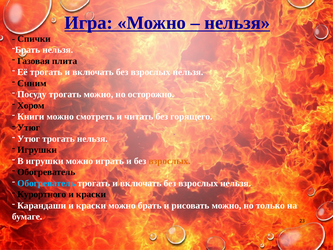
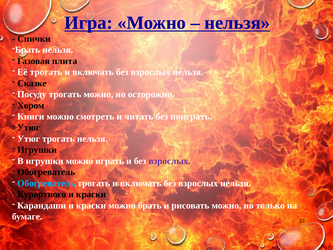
Синим: Синим -> Сказке
горящего: горящего -> поиграть
взрослых at (170, 161) colour: orange -> purple
